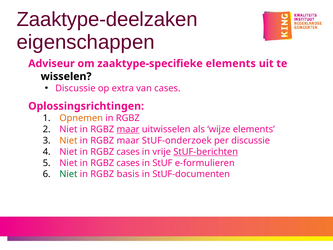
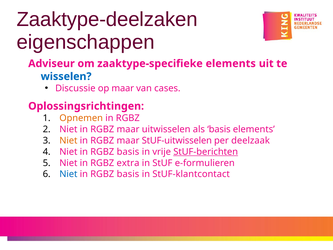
wisselen colour: black -> blue
op extra: extra -> maar
maar at (128, 129) underline: present -> none
als wijze: wijze -> basis
StUF-onderzoek: StUF-onderzoek -> StUF-uitwisselen
per discussie: discussie -> deelzaak
cases at (128, 152): cases -> basis
cases at (128, 163): cases -> extra
Niet at (68, 174) colour: green -> blue
StUF-documenten: StUF-documenten -> StUF-klantcontact
